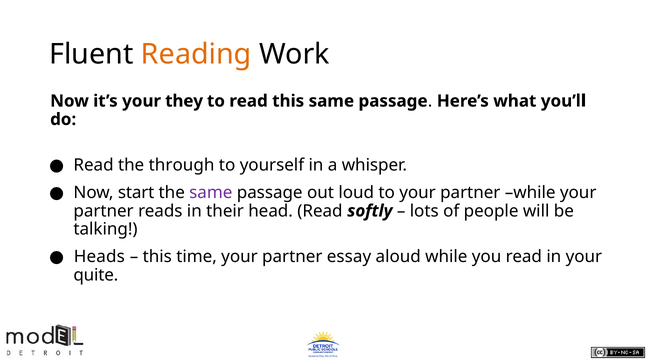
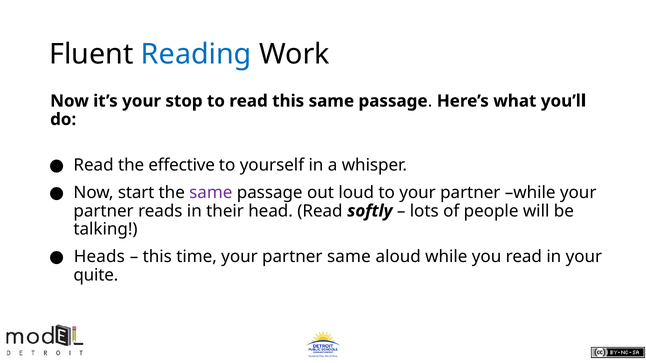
Reading colour: orange -> blue
they: they -> stop
through: through -> effective
partner essay: essay -> same
